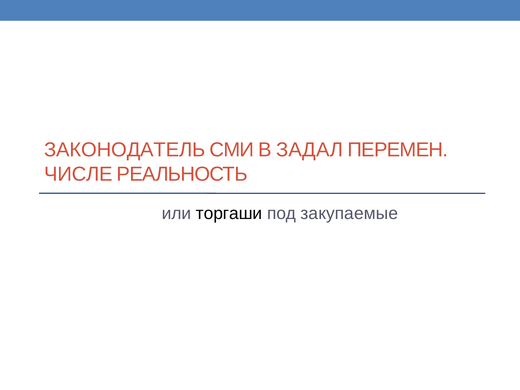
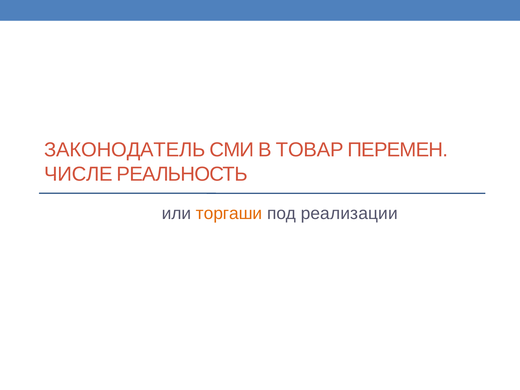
ЗАДАЛ: ЗАДАЛ -> ТОВАР
торгаши colour: black -> orange
закупаемые: закупаемые -> реализации
